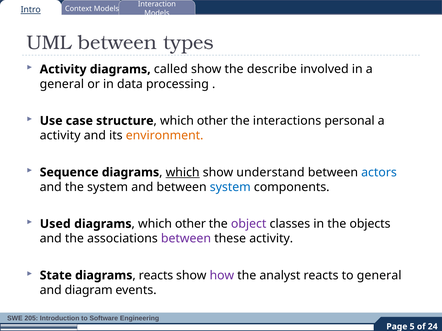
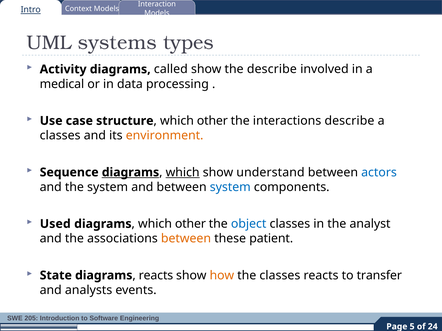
UML between: between -> systems
general at (62, 84): general -> medical
interactions personal: personal -> describe
activity at (60, 136): activity -> classes
diagrams at (130, 173) underline: none -> present
object colour: purple -> blue
objects: objects -> analyst
between at (186, 239) colour: purple -> orange
these activity: activity -> patient
how colour: purple -> orange
the analyst: analyst -> classes
to general: general -> transfer
diagram: diagram -> analysts
